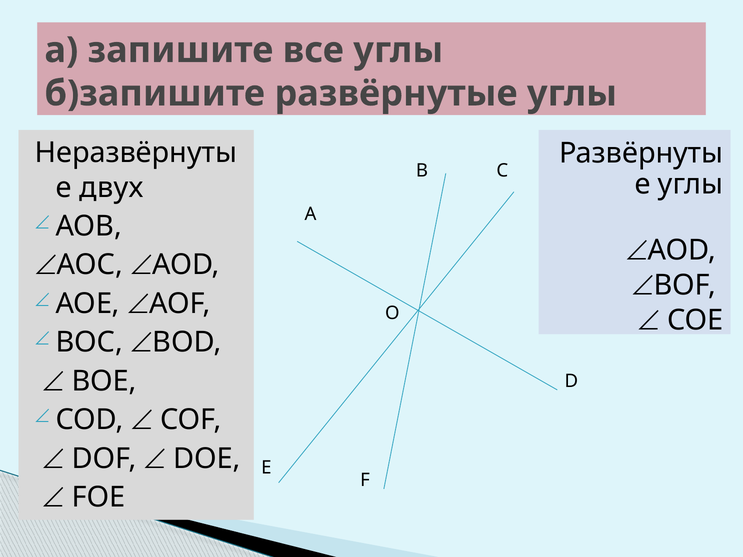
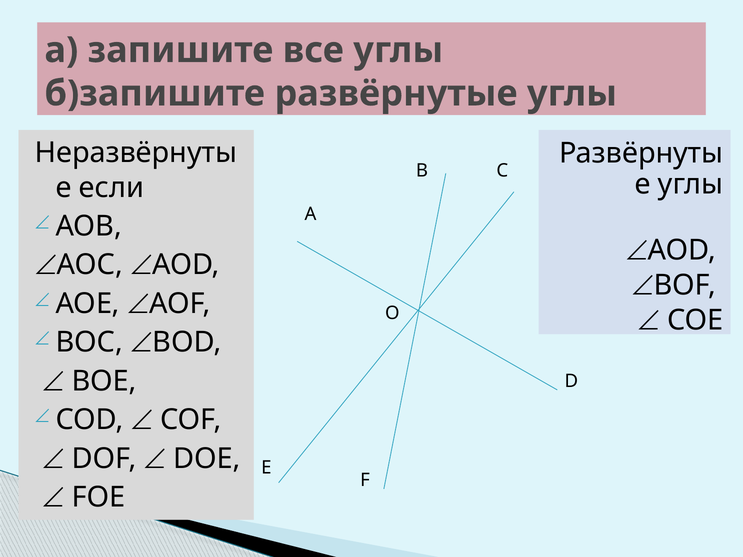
двух: двух -> если
